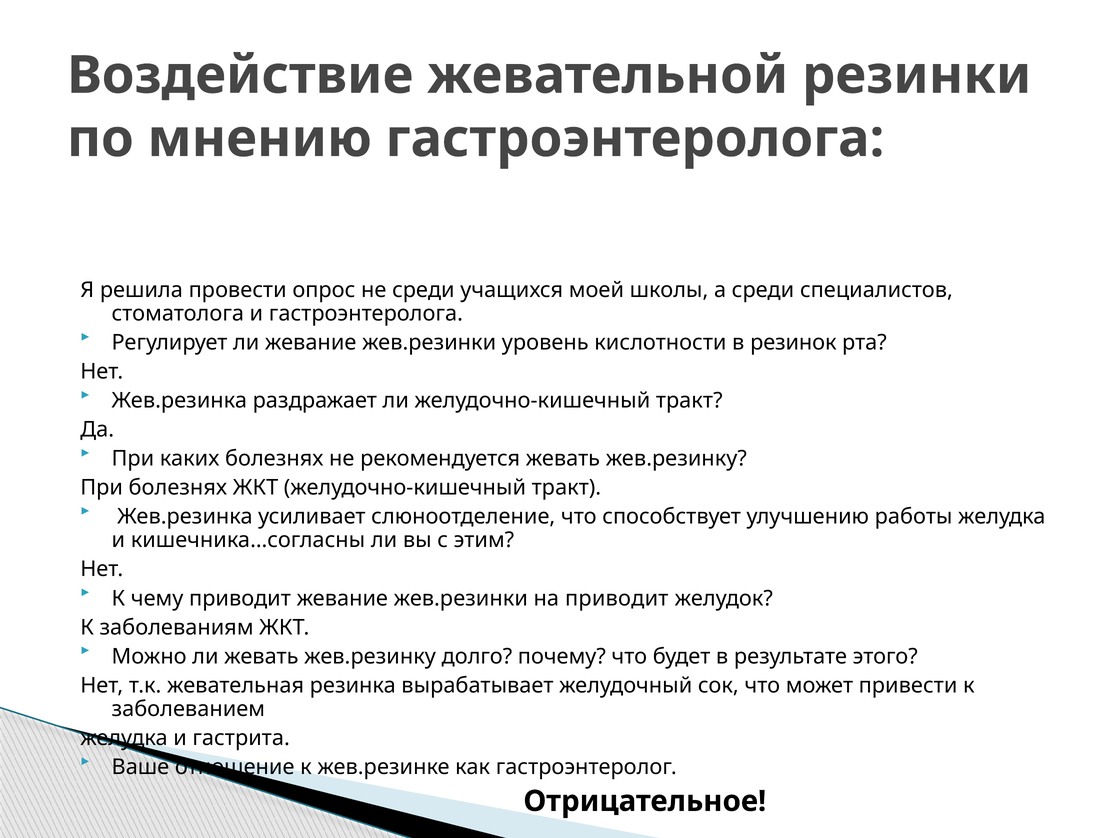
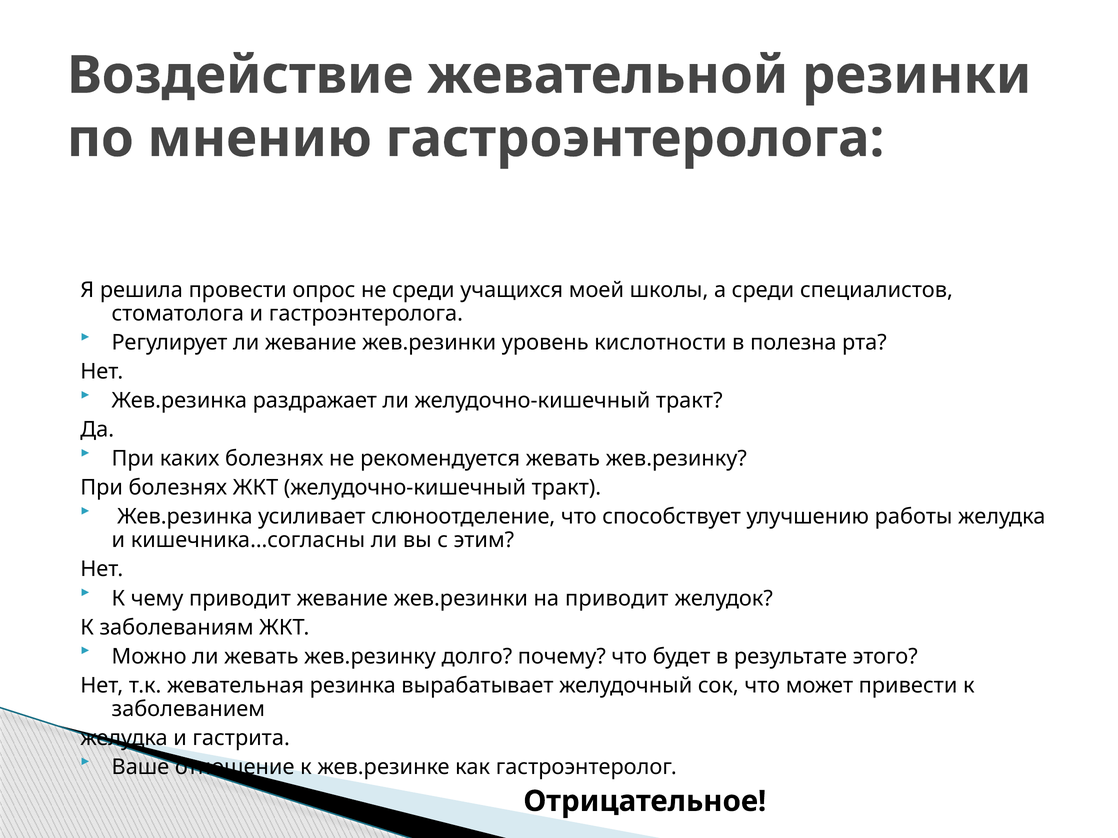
резинок: резинок -> полезна
